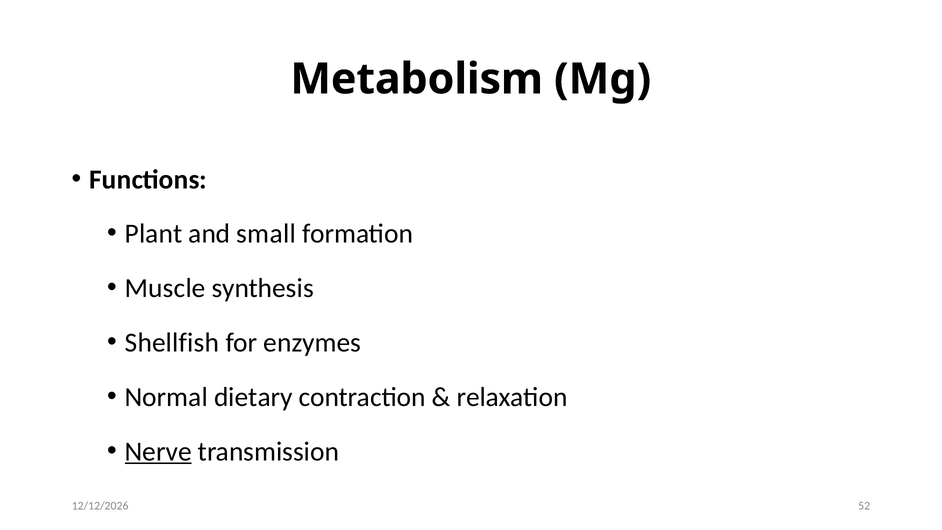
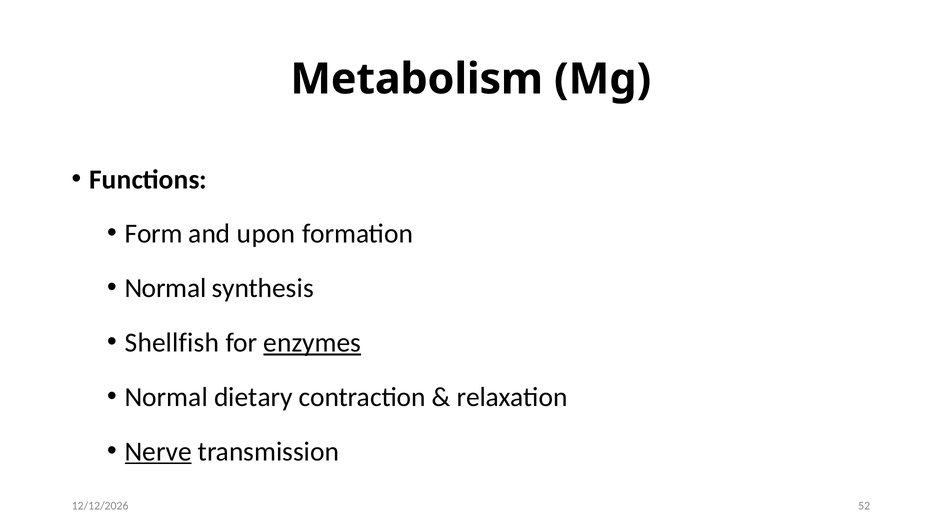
Plant: Plant -> Form
small: small -> upon
Muscle at (165, 288): Muscle -> Normal
enzymes underline: none -> present
